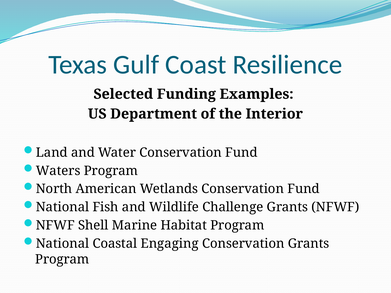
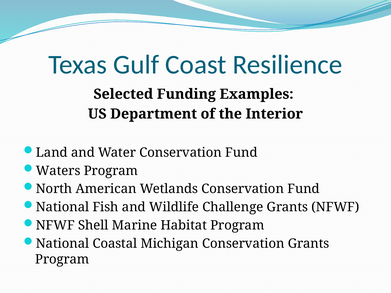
Engaging: Engaging -> Michigan
